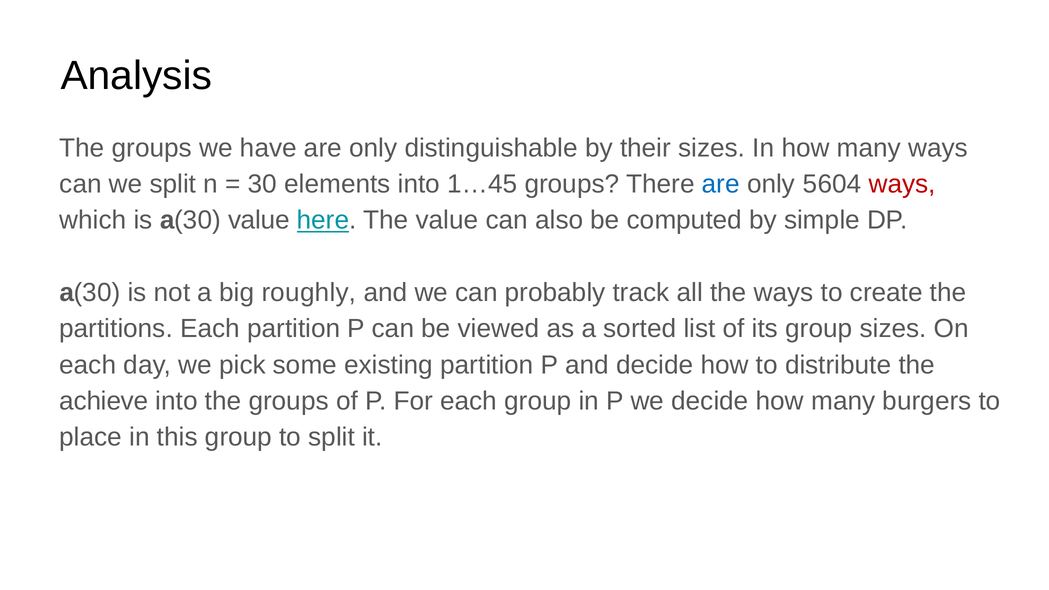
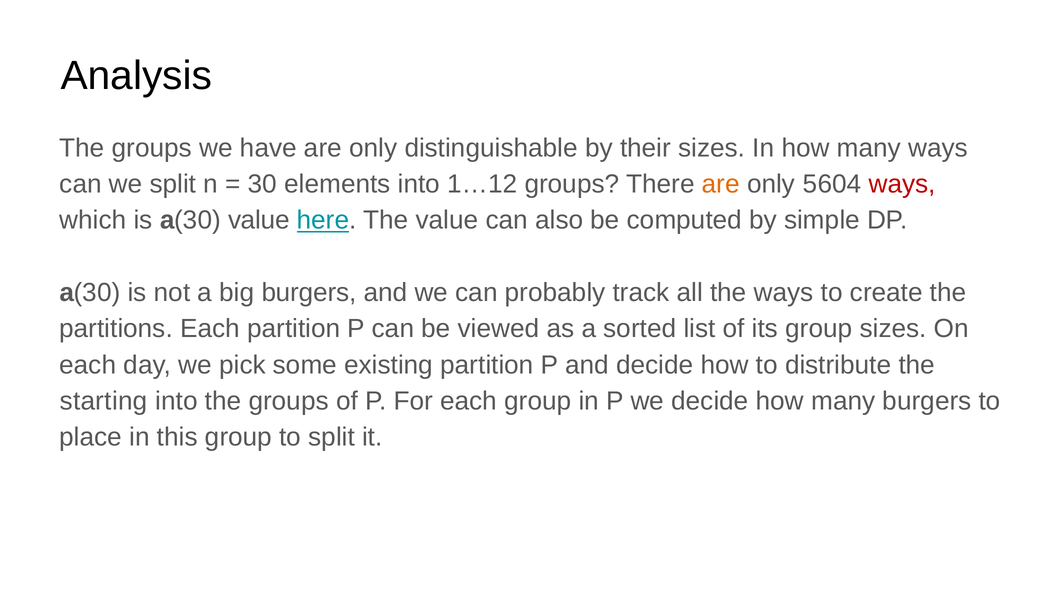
1…45: 1…45 -> 1…12
are at (721, 184) colour: blue -> orange
big roughly: roughly -> burgers
achieve: achieve -> starting
